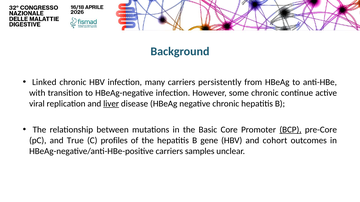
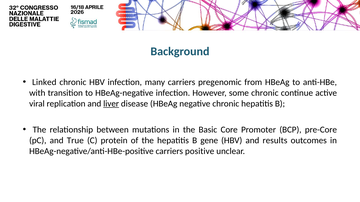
persistently: persistently -> pregenomic
BCP underline: present -> none
profiles: profiles -> protein
cohort: cohort -> results
samples: samples -> positive
